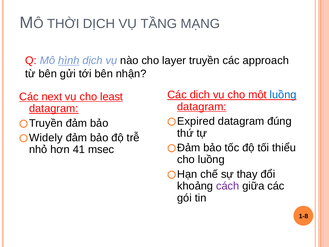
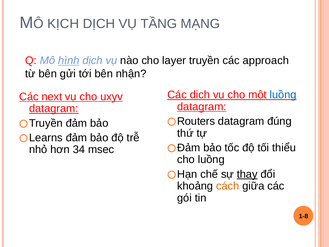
THỜI: THỜI -> KỊCH
least: least -> uxyv
Expired: Expired -> Routers
Widely: Widely -> Learns
41: 41 -> 34
thay underline: none -> present
cách colour: purple -> orange
